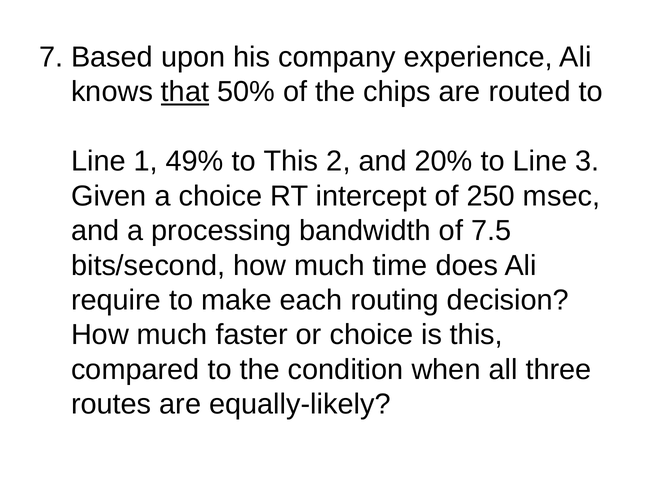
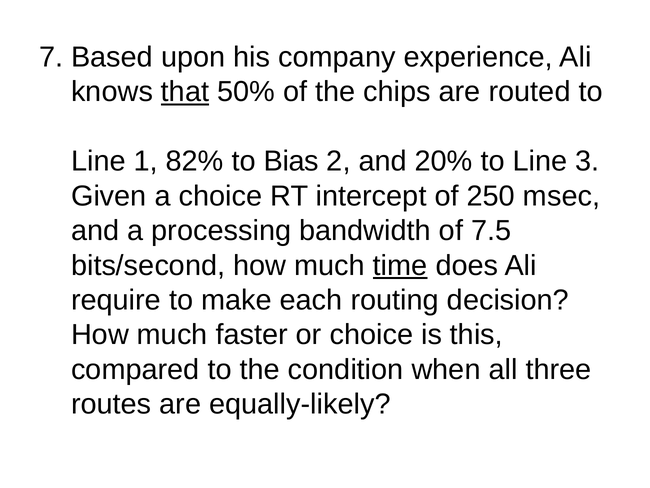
49%: 49% -> 82%
to This: This -> Bias
time underline: none -> present
